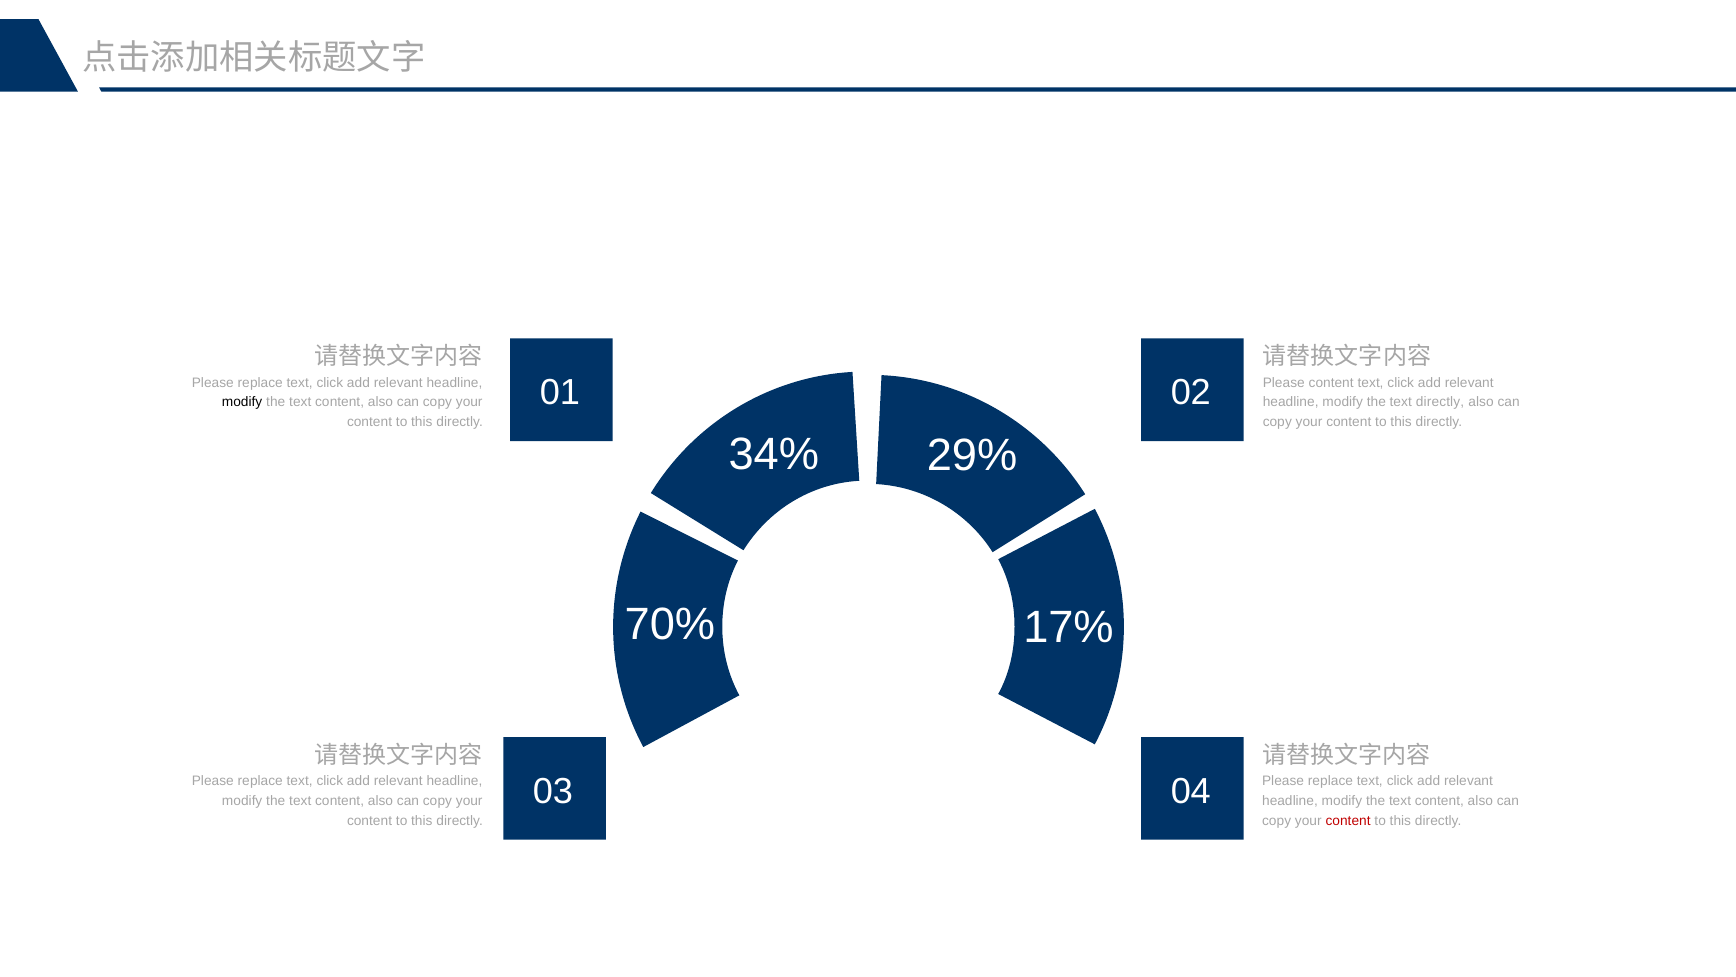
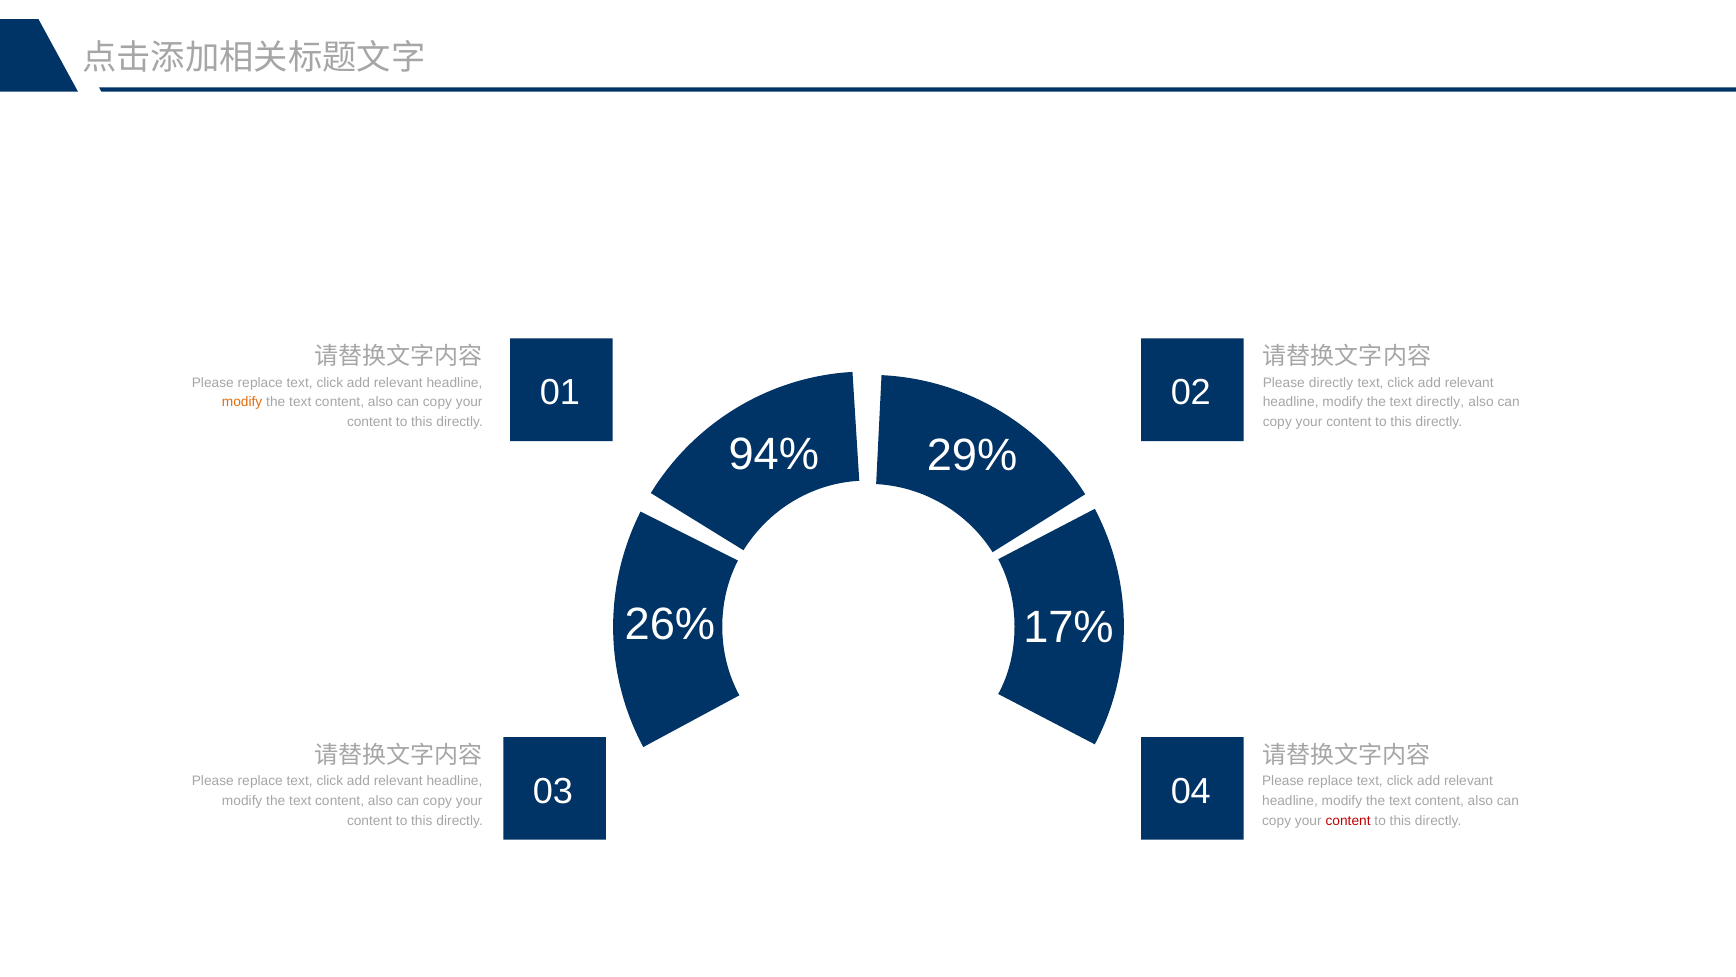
Please content: content -> directly
modify at (242, 402) colour: black -> orange
34%: 34% -> 94%
70%: 70% -> 26%
